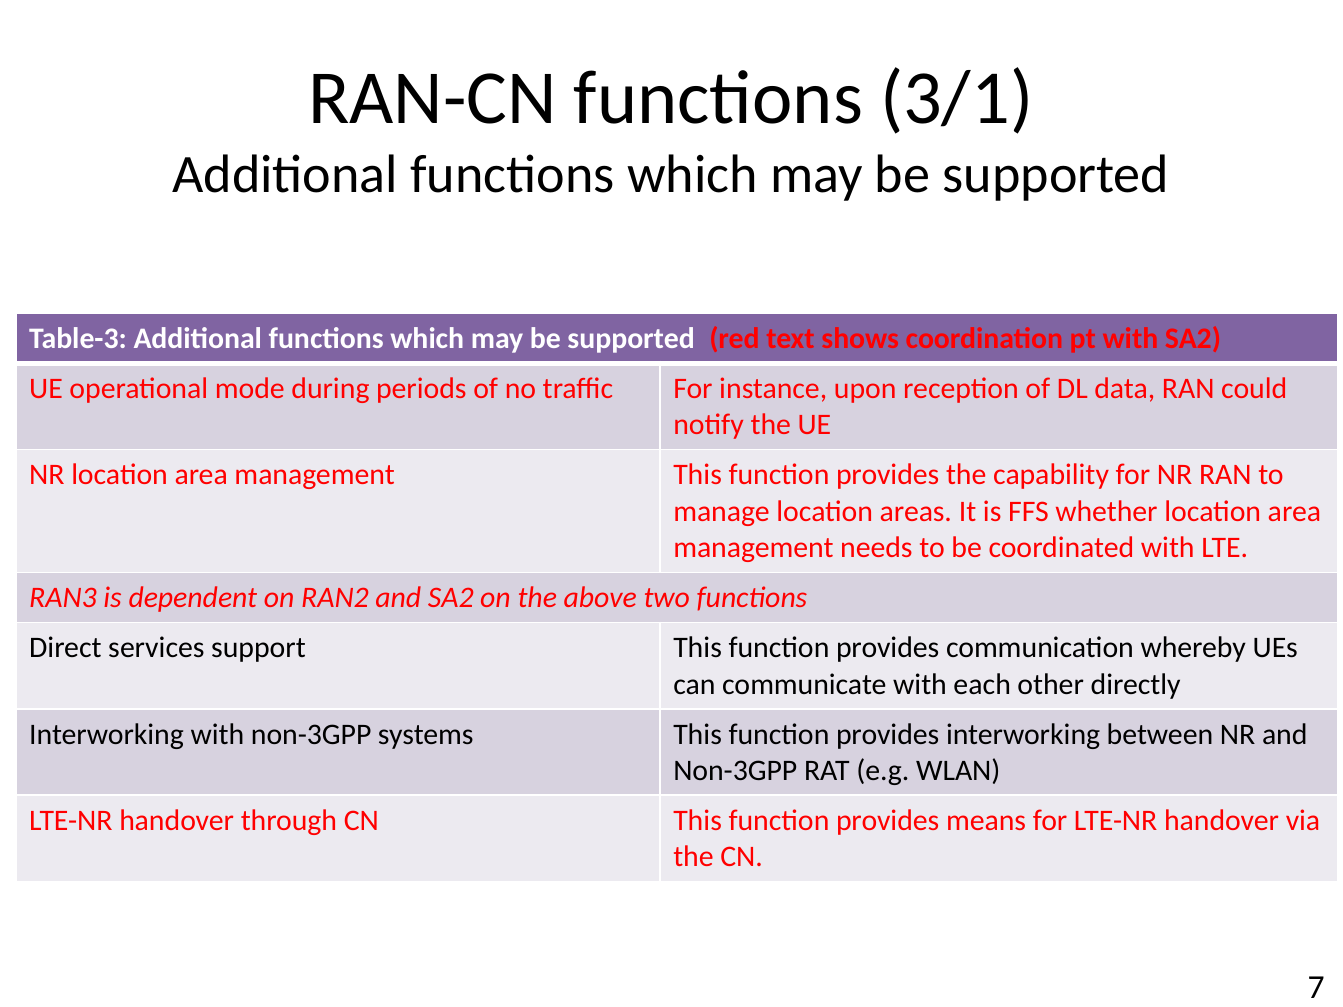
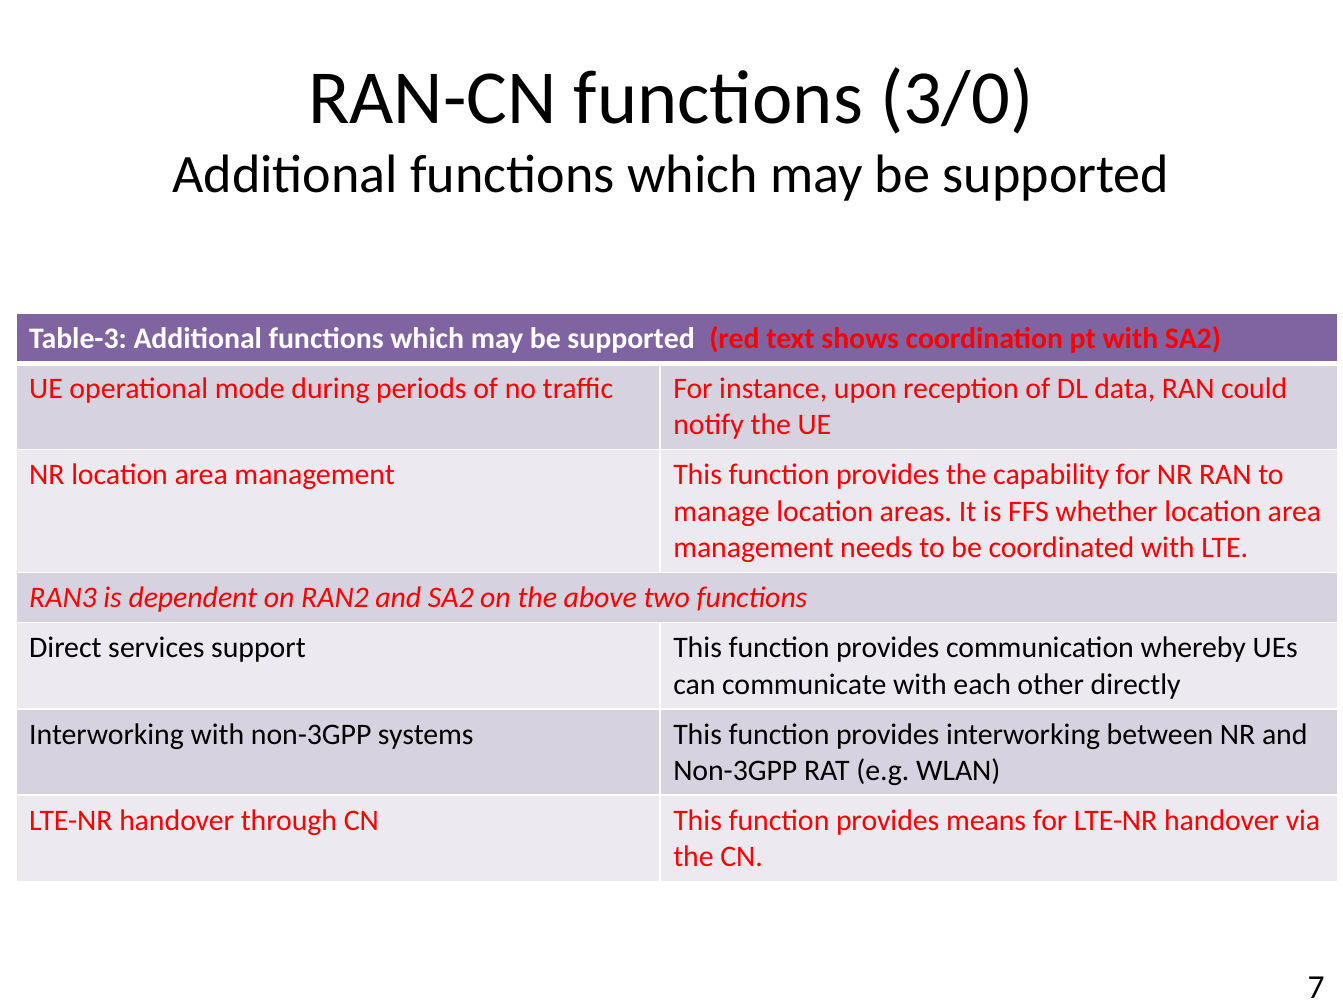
3/1: 3/1 -> 3/0
